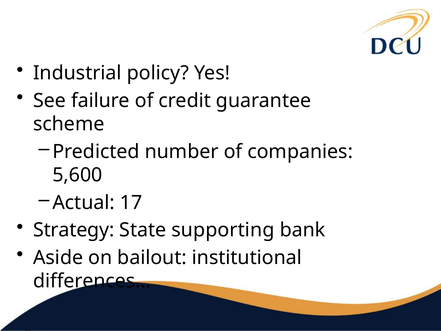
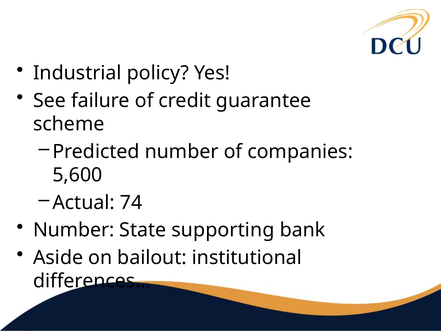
17: 17 -> 74
Strategy at (74, 230): Strategy -> Number
